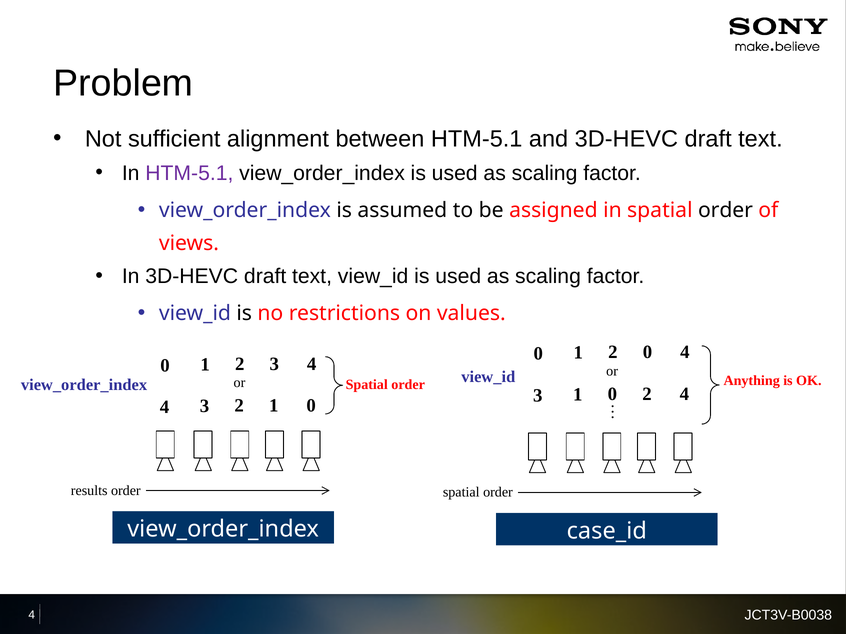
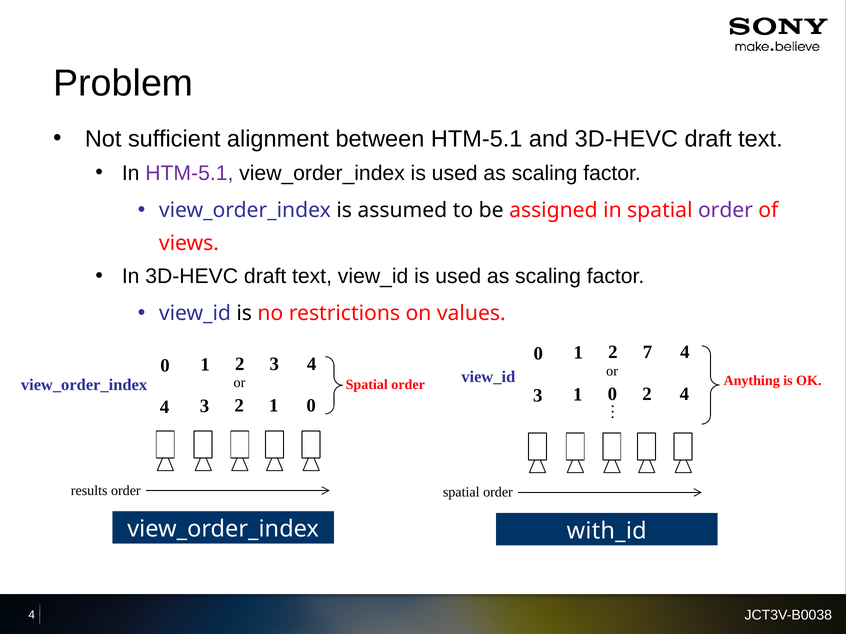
order at (725, 210) colour: black -> purple
2 0: 0 -> 7
case_id: case_id -> with_id
